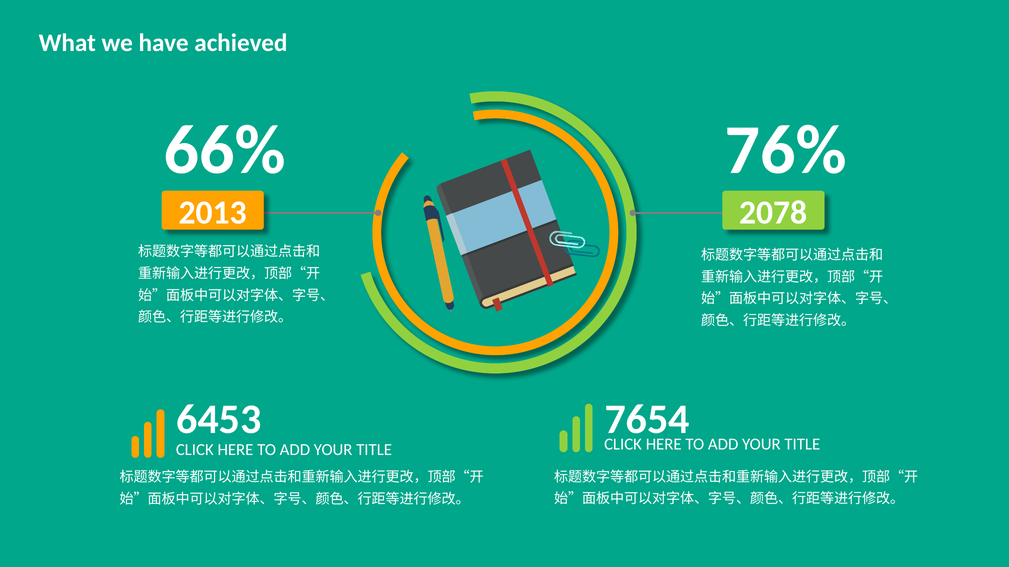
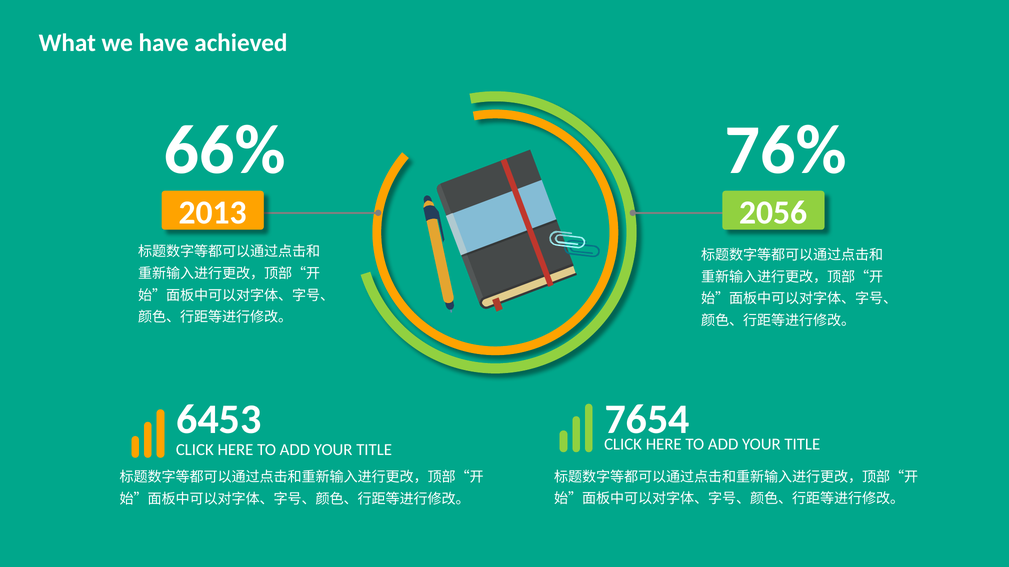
2078: 2078 -> 2056
